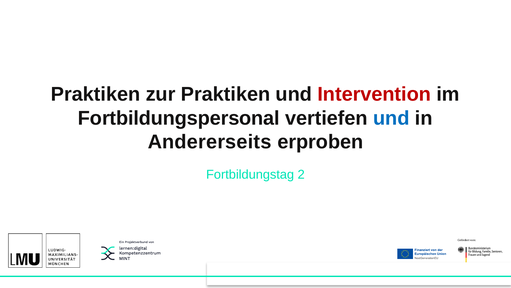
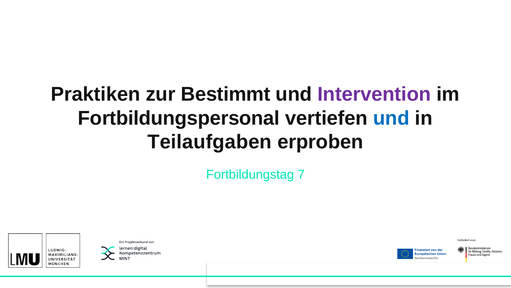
zur Praktiken: Praktiken -> Bestimmt
Intervention colour: red -> purple
Andererseits: Andererseits -> Teilaufgaben
2: 2 -> 7
